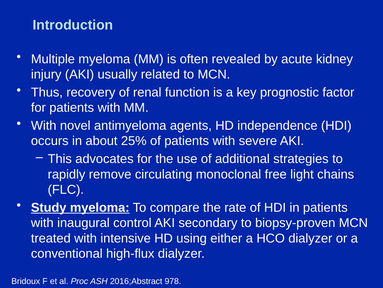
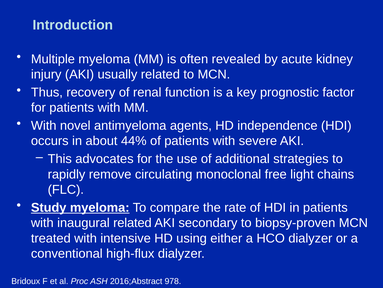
25%: 25% -> 44%
inaugural control: control -> related
